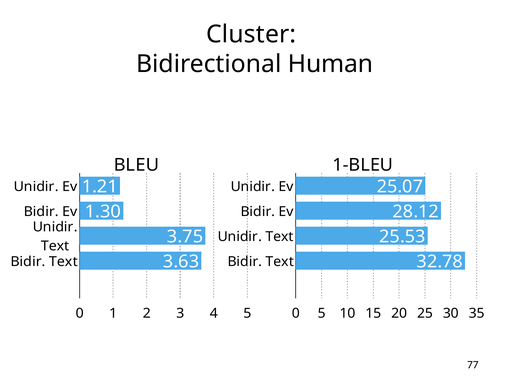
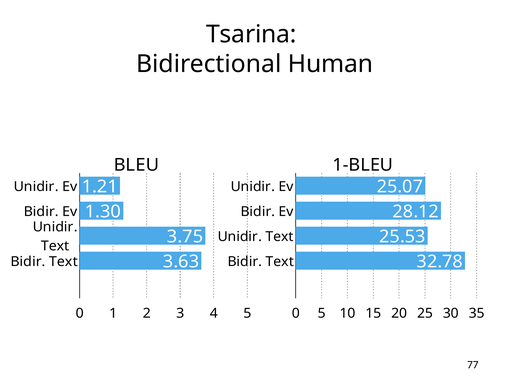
Cluster: Cluster -> Tsarina
